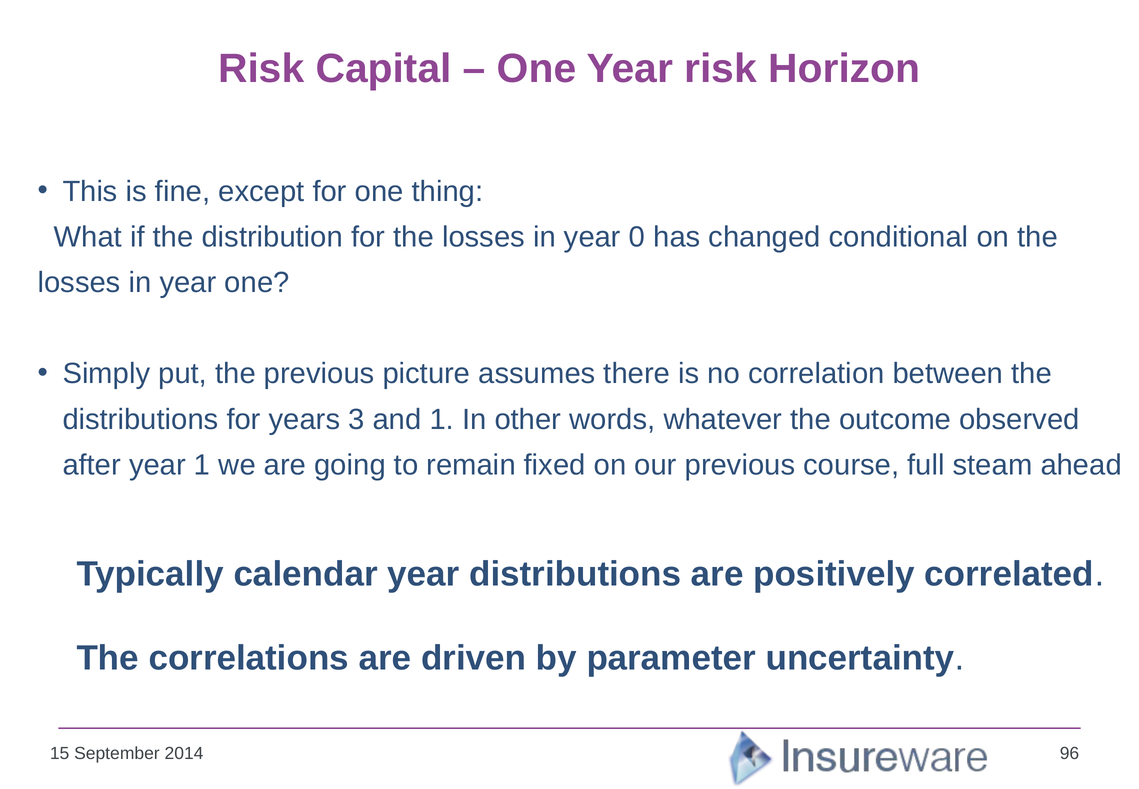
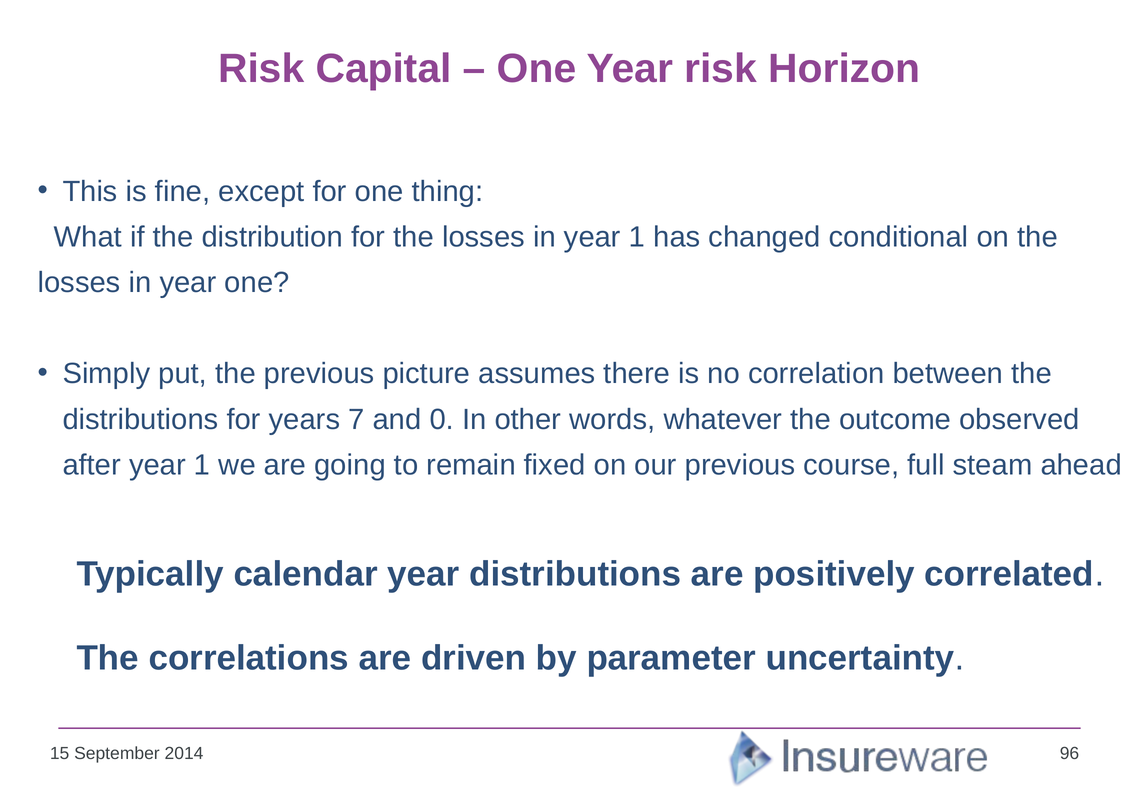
in year 0: 0 -> 1
3: 3 -> 7
and 1: 1 -> 0
